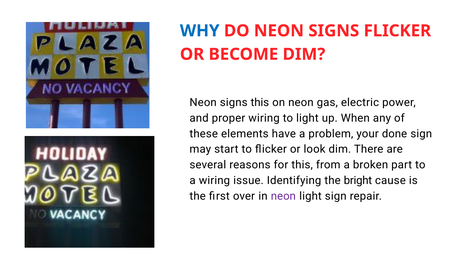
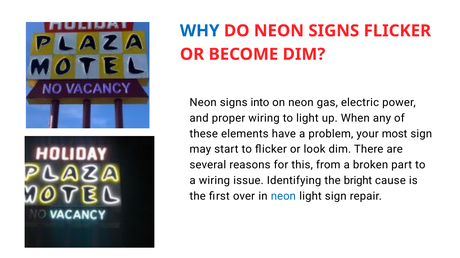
signs this: this -> into
done: done -> most
neon at (283, 197) colour: purple -> blue
